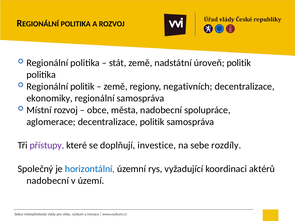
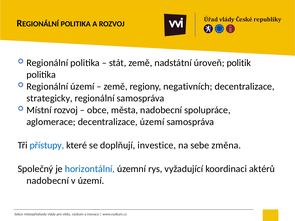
Regionální politik: politik -> území
ekonomiky: ekonomiky -> strategicky
decentralizace politik: politik -> území
přístupy colour: purple -> blue
rozdíly: rozdíly -> změna
